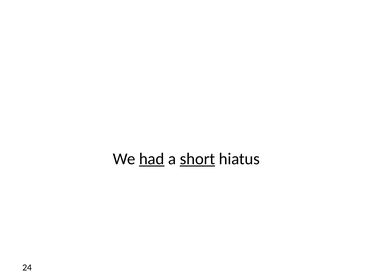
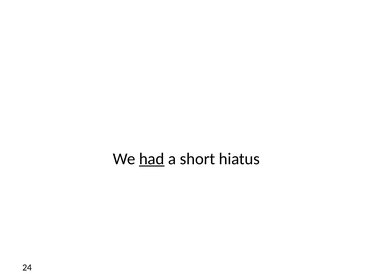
short underline: present -> none
